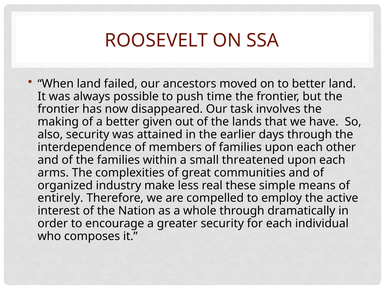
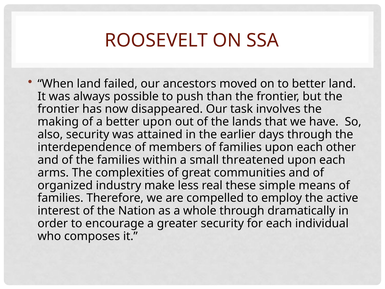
time: time -> than
better given: given -> upon
entirely at (60, 198): entirely -> families
